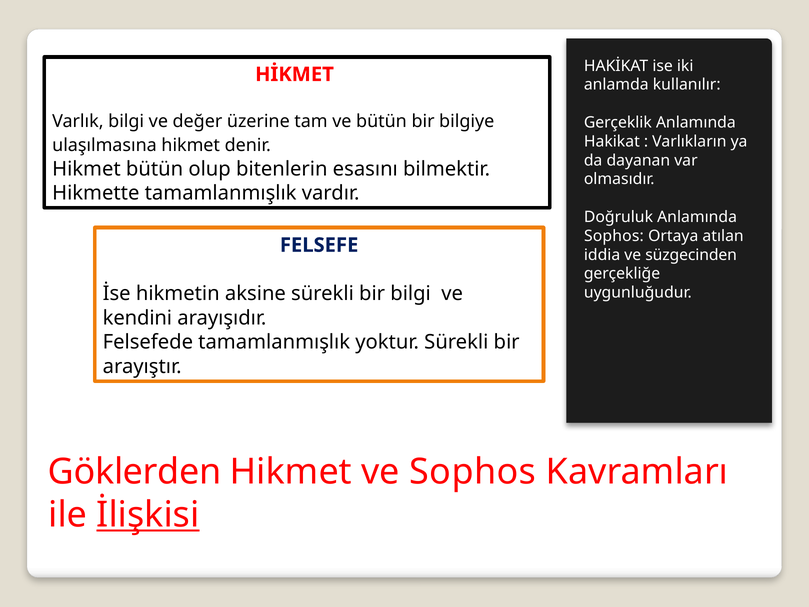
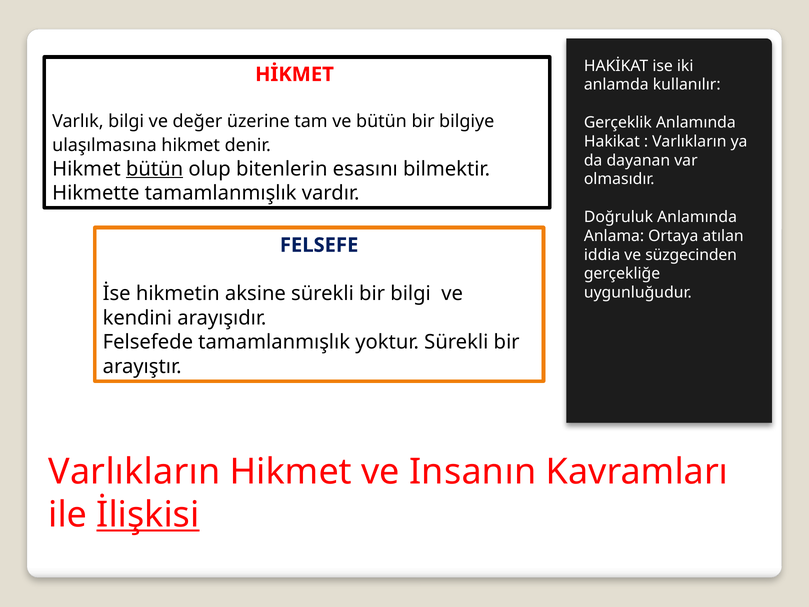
bütün at (155, 169) underline: none -> present
Sophos at (614, 236): Sophos -> Anlama
Göklerden at (135, 471): Göklerden -> Varlıkların
ve Sophos: Sophos -> Insanın
